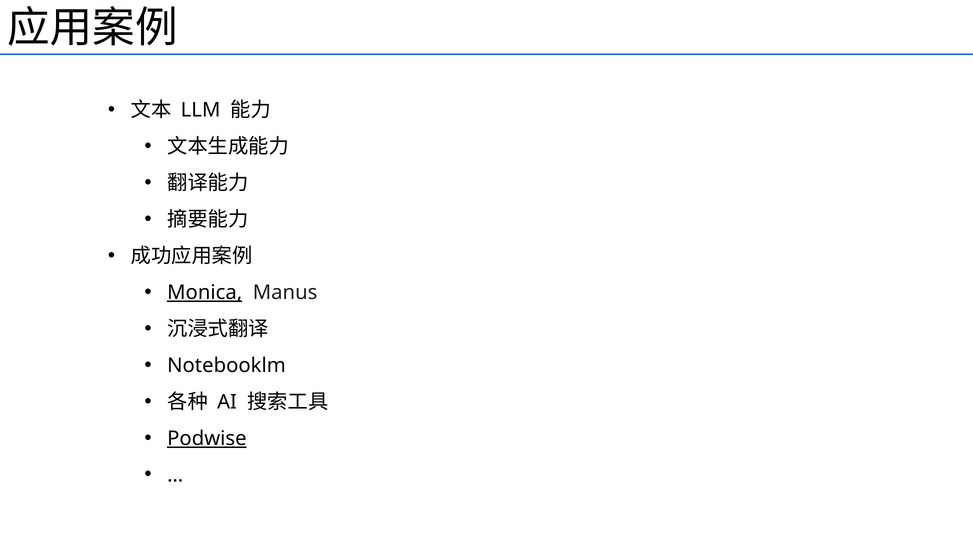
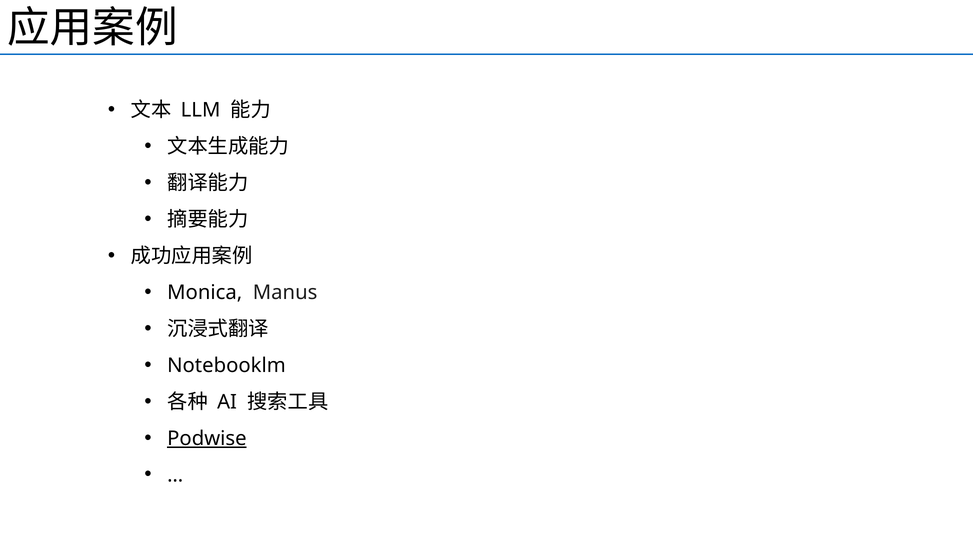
Monica underline: present -> none
